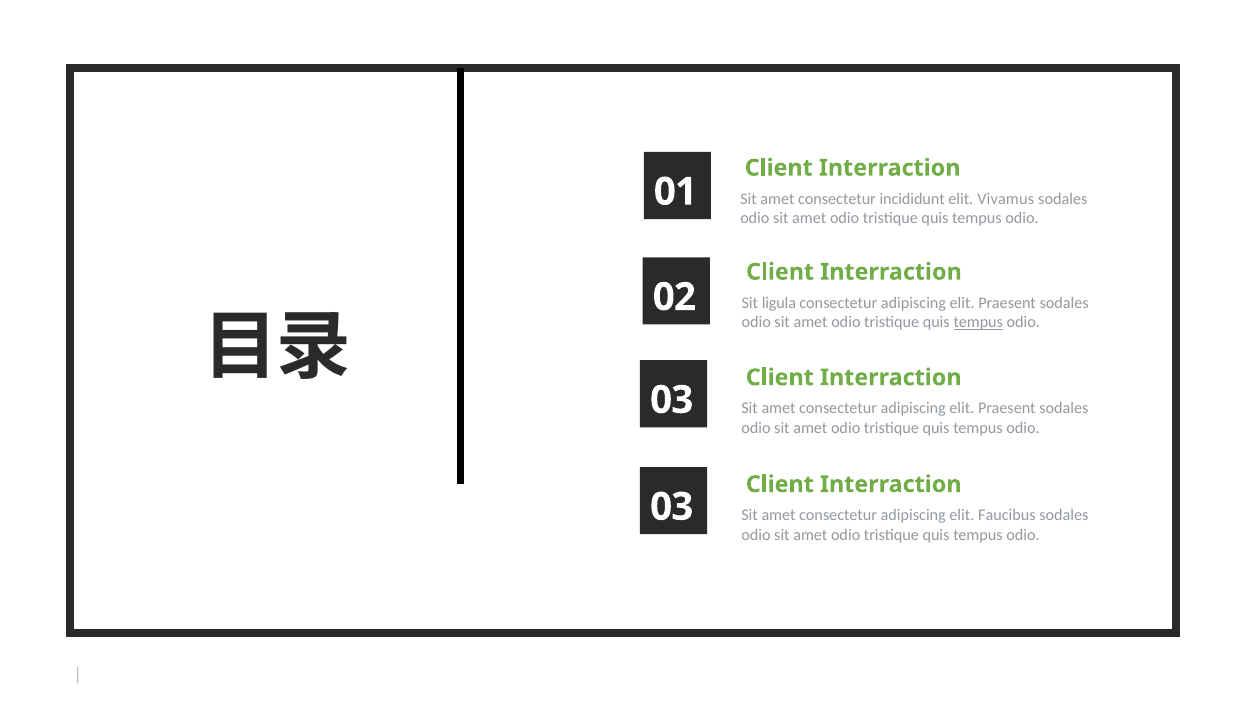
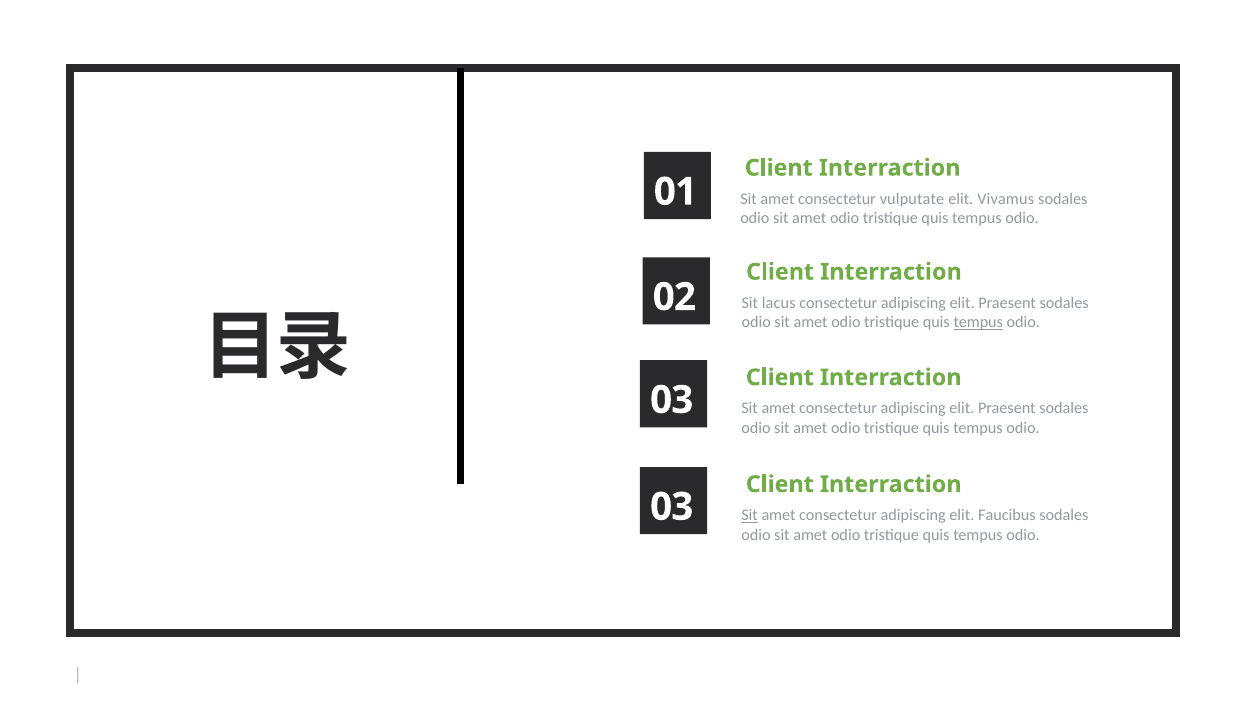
incididunt: incididunt -> vulputate
ligula: ligula -> lacus
Sit at (750, 515) underline: none -> present
